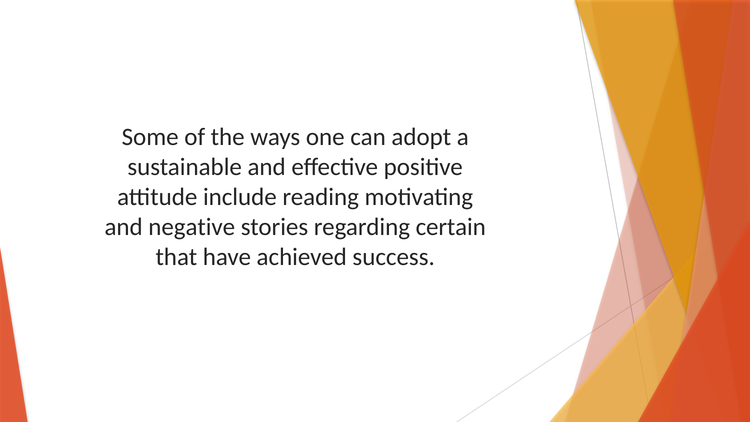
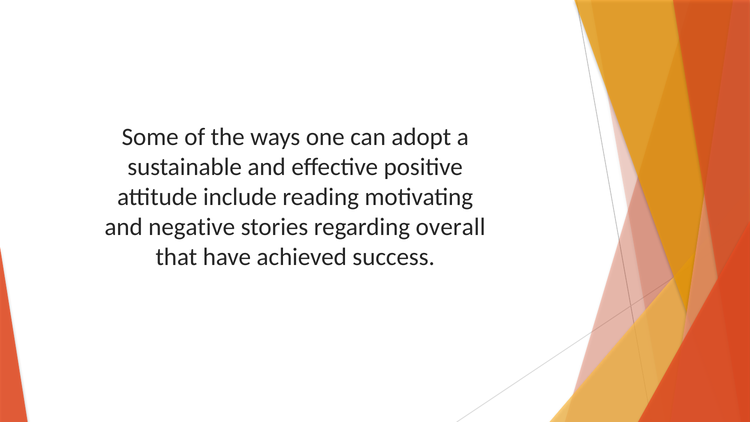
certain: certain -> overall
